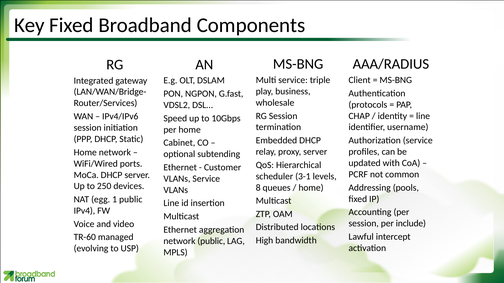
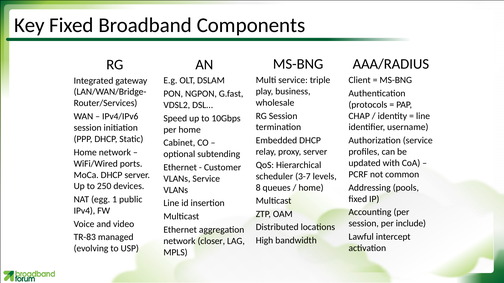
3-1: 3-1 -> 3-7
TR-60: TR-60 -> TR-83
network public: public -> closer
